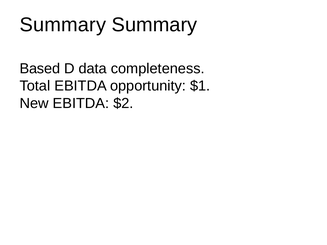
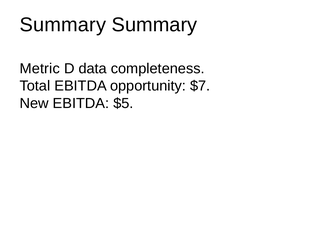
Based: Based -> Metric
$1: $1 -> $7
$2: $2 -> $5
